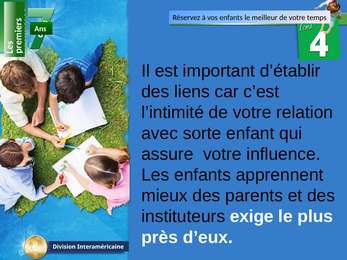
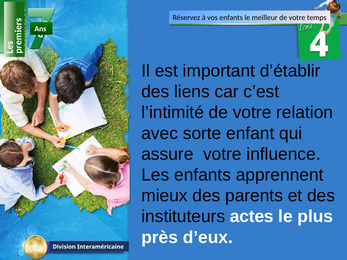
exige: exige -> actes
